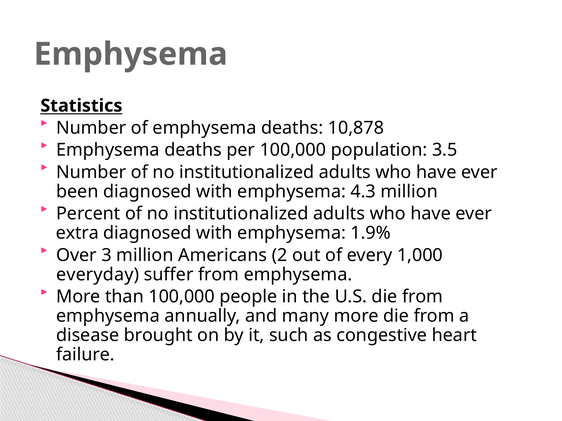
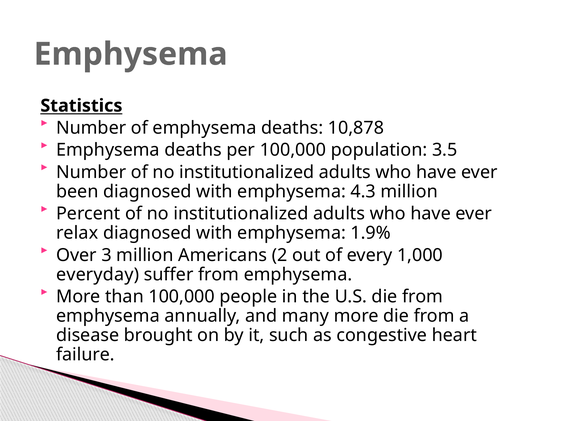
extra: extra -> relax
